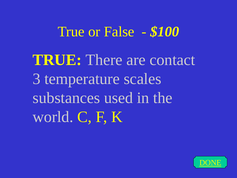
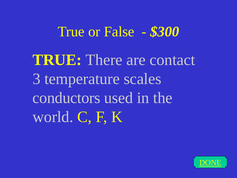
$100: $100 -> $300
substances: substances -> conductors
